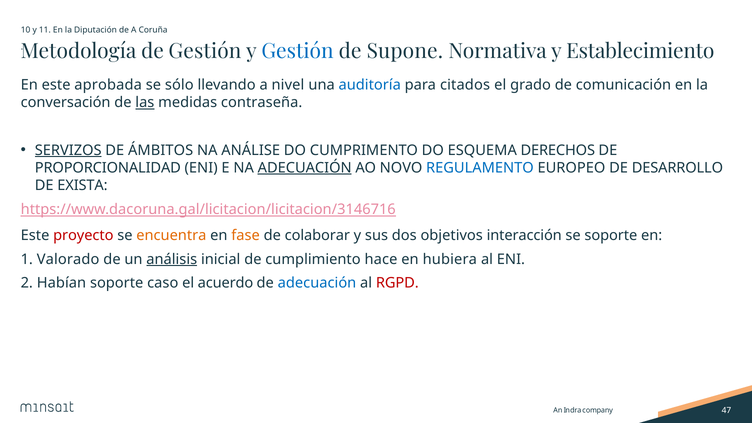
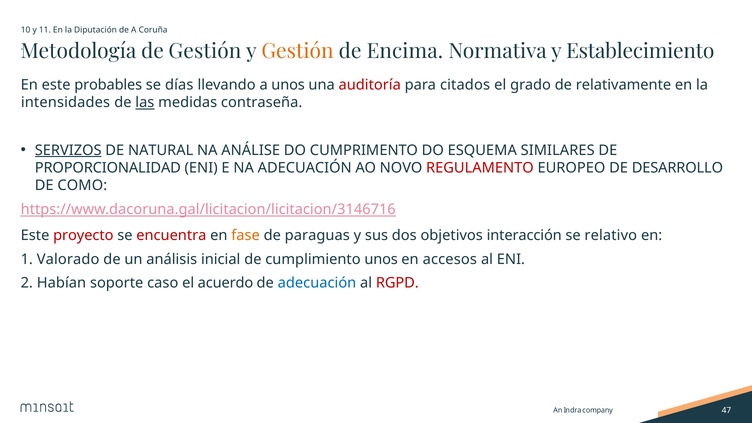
Gestión at (297, 51) colour: blue -> orange
Supone: Supone -> Encima
aprobada: aprobada -> probables
sólo: sólo -> días
a nivel: nivel -> unos
auditoría colour: blue -> red
comunicación: comunicación -> relativamente
conversación: conversación -> intensidades
ÁMBITOS: ÁMBITOS -> NATURAL
DERECHOS: DERECHOS -> SIMILARES
ADECUACIÓN at (305, 168) underline: present -> none
REGULAMENTO colour: blue -> red
EXISTA: EXISTA -> COMO
encuentra colour: orange -> red
colaborar: colaborar -> paraguas
se soporte: soporte -> relativo
análisis underline: present -> none
cumplimiento hace: hace -> unos
hubiera: hubiera -> accesos
